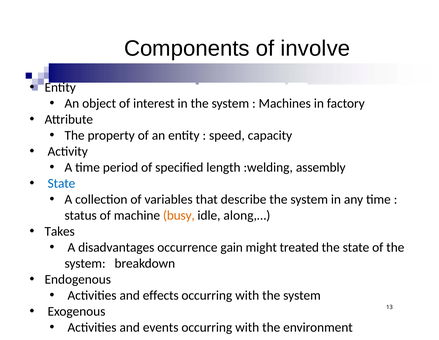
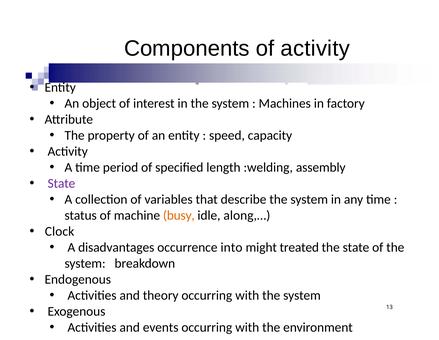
of involve: involve -> activity
State at (61, 183) colour: blue -> purple
Takes: Takes -> Clock
gain: gain -> into
effects: effects -> theory
